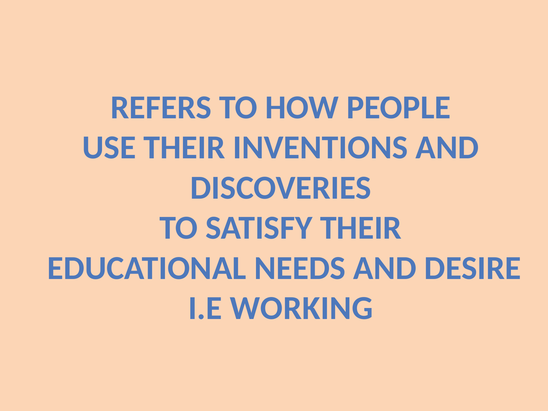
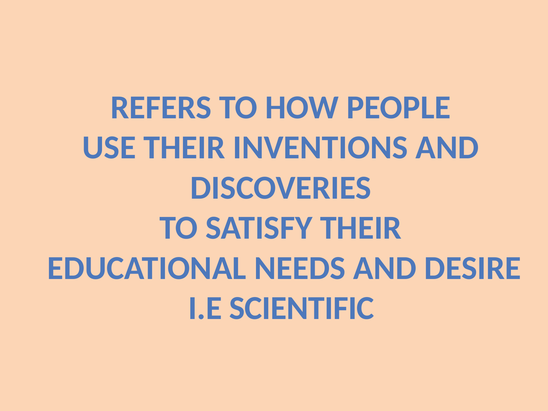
WORKING: WORKING -> SCIENTIFIC
